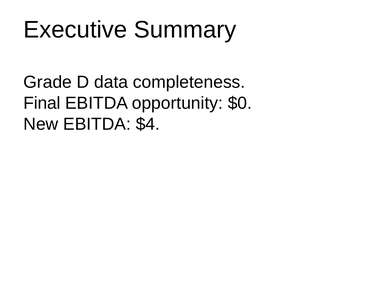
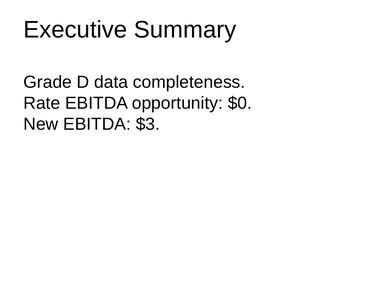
Final: Final -> Rate
$4: $4 -> $3
